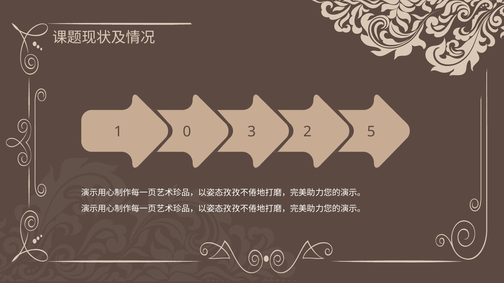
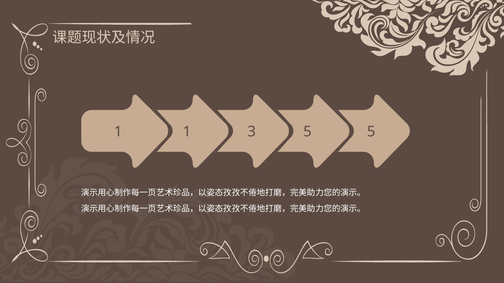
1 0: 0 -> 1
3 2: 2 -> 5
